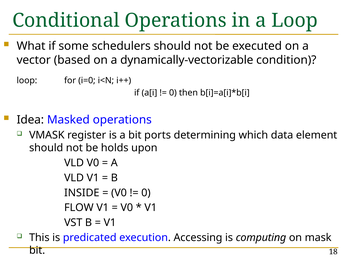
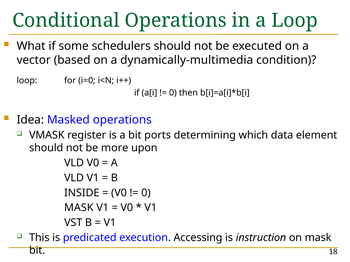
dynamically-vectorizable: dynamically-vectorizable -> dynamically-multimedia
holds: holds -> more
FLOW at (79, 208): FLOW -> MASK
computing: computing -> instruction
